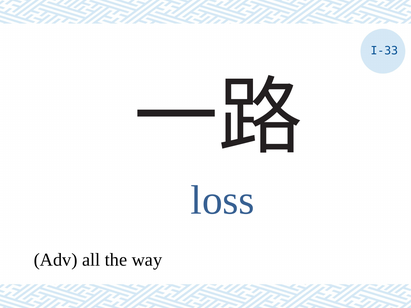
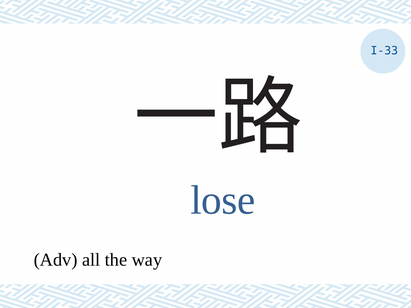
loss: loss -> lose
